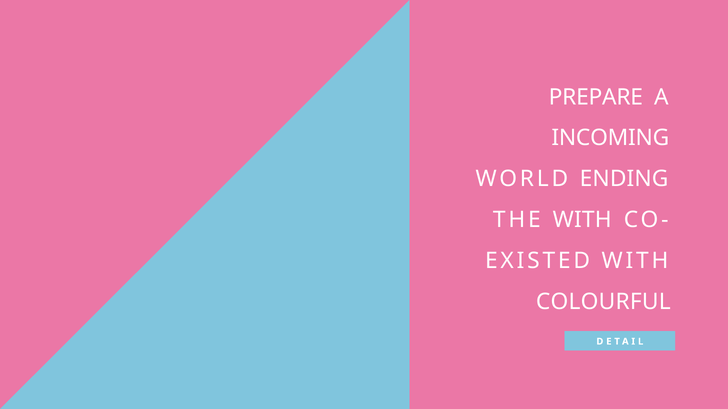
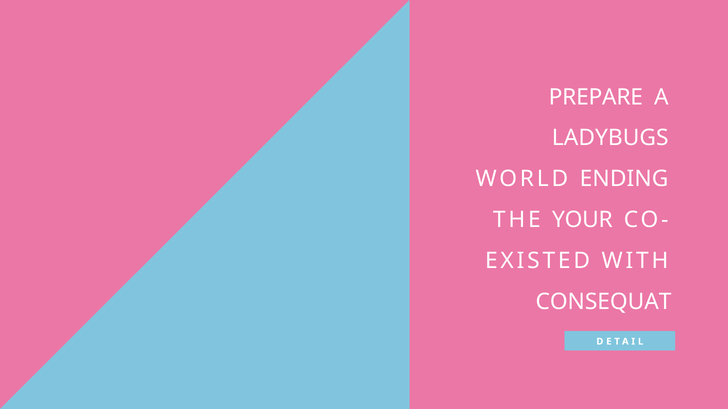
INCOMING: INCOMING -> LADYBUGS
THE WITH: WITH -> YOUR
COLOURFUL: COLOURFUL -> CONSEQUAT
